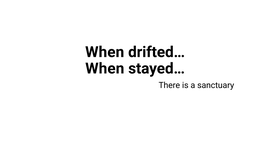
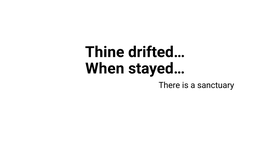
When at (105, 52): When -> Thine
